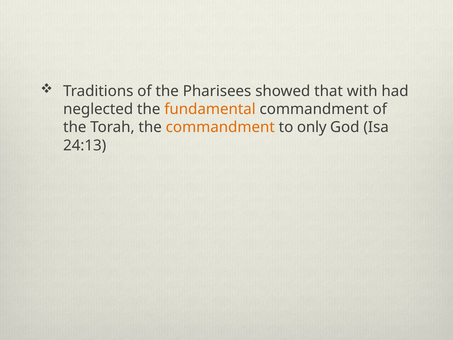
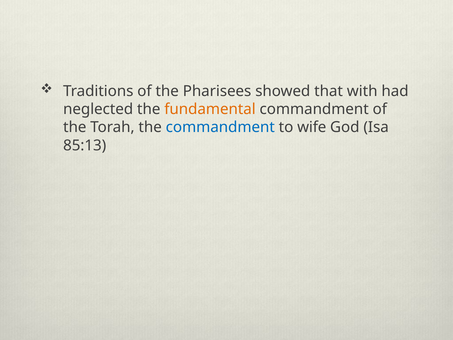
commandment at (220, 127) colour: orange -> blue
only: only -> wife
24:13: 24:13 -> 85:13
